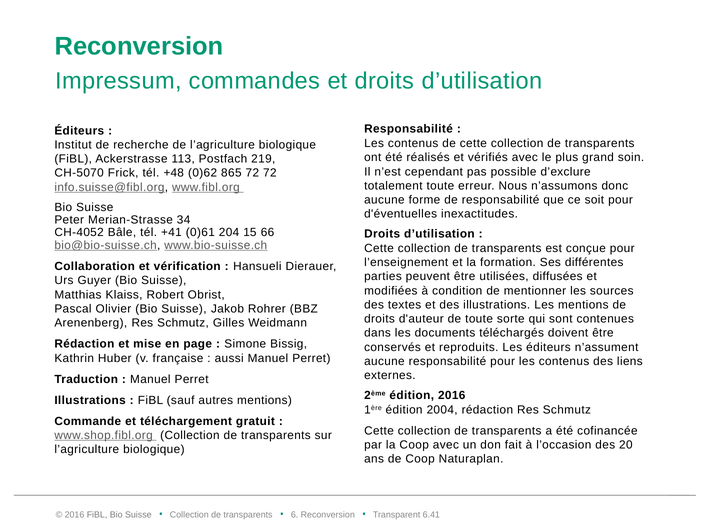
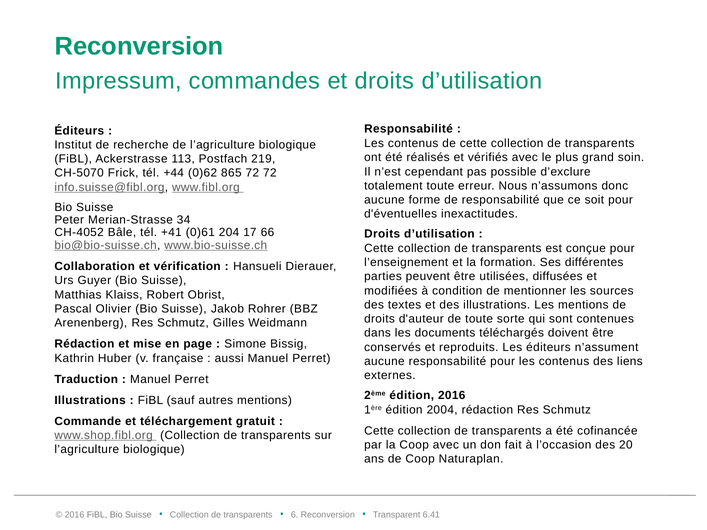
+48: +48 -> +44
15: 15 -> 17
